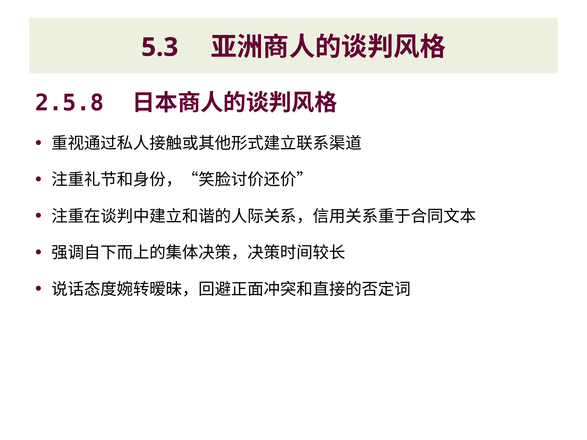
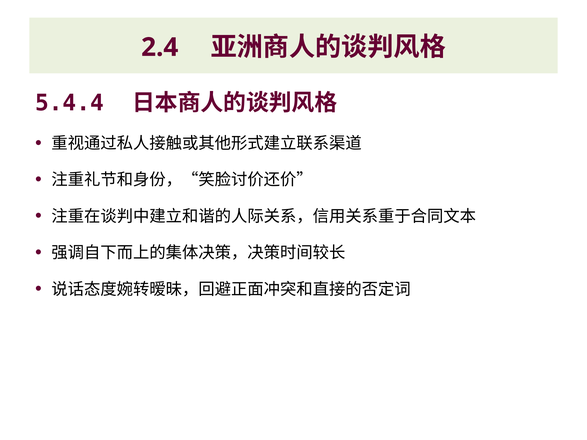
5.3: 5.3 -> 2.4
2.5.8: 2.5.8 -> 5.4.4
